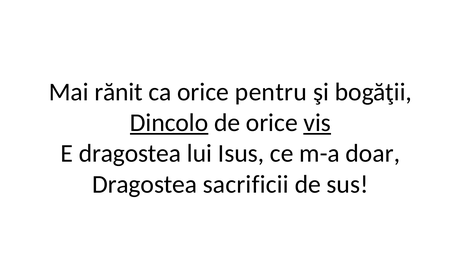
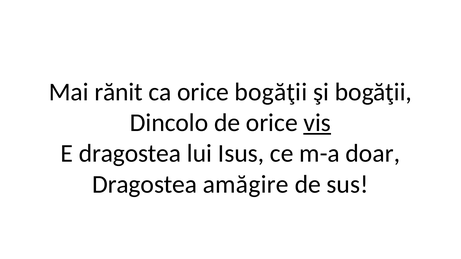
orice pentru: pentru -> bogăţii
Dincolo underline: present -> none
sacrificii: sacrificii -> amăgire
